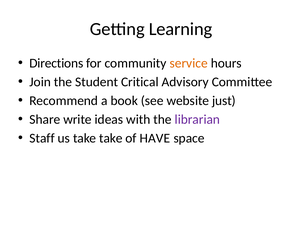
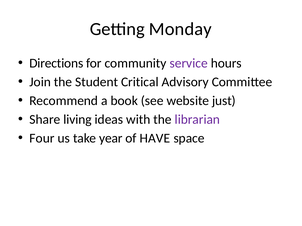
Learning: Learning -> Monday
service colour: orange -> purple
write: write -> living
Staff: Staff -> Four
take take: take -> year
